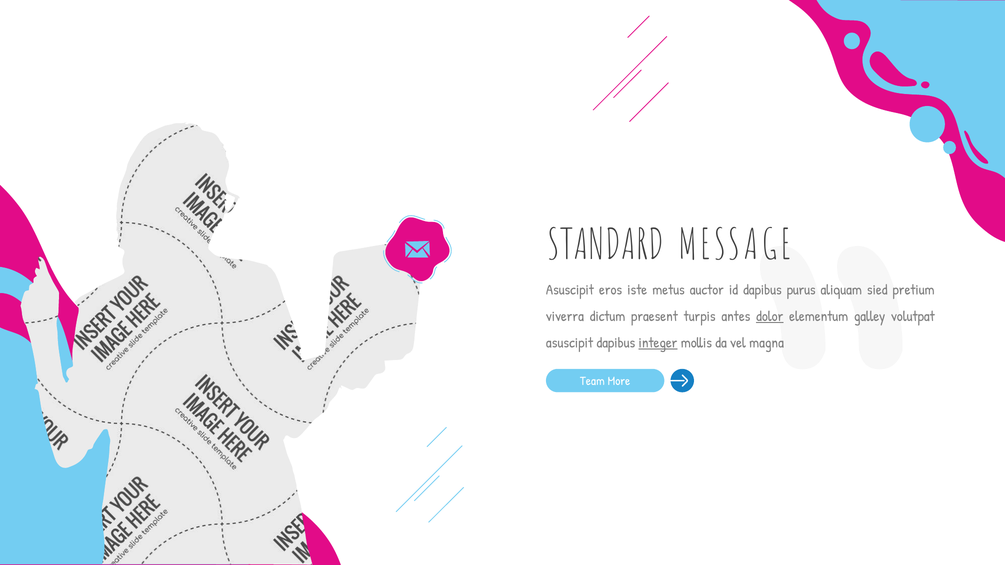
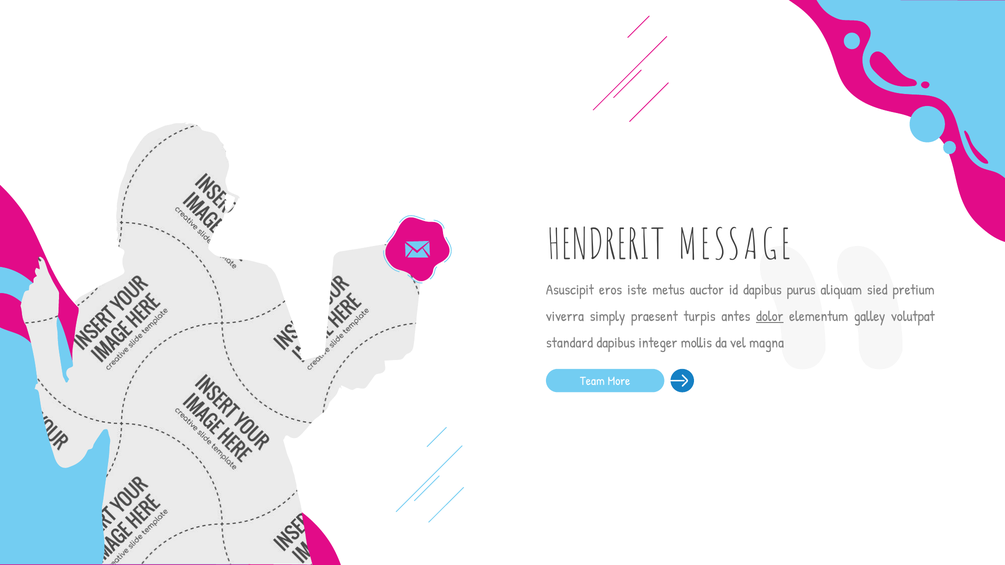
STANDARD: STANDARD -> HENDRERIT
dictum: dictum -> simply
asuscipit at (570, 343): asuscipit -> standard
integer underline: present -> none
